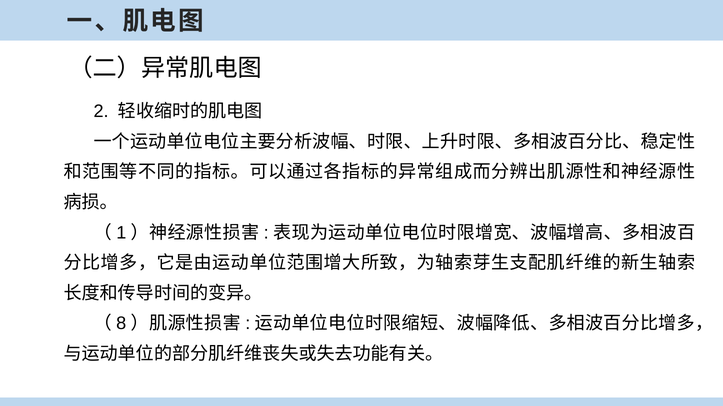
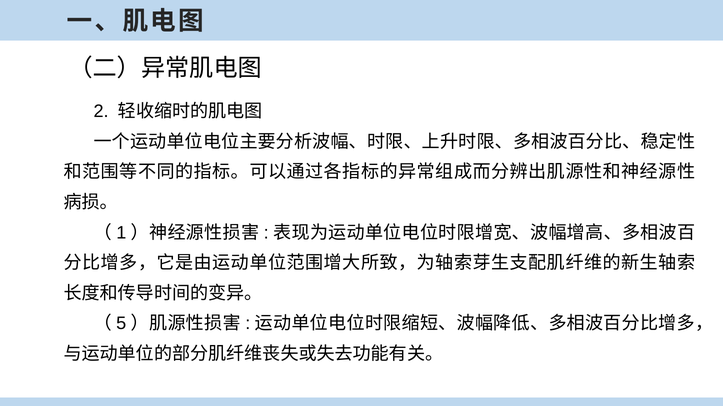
8: 8 -> 5
